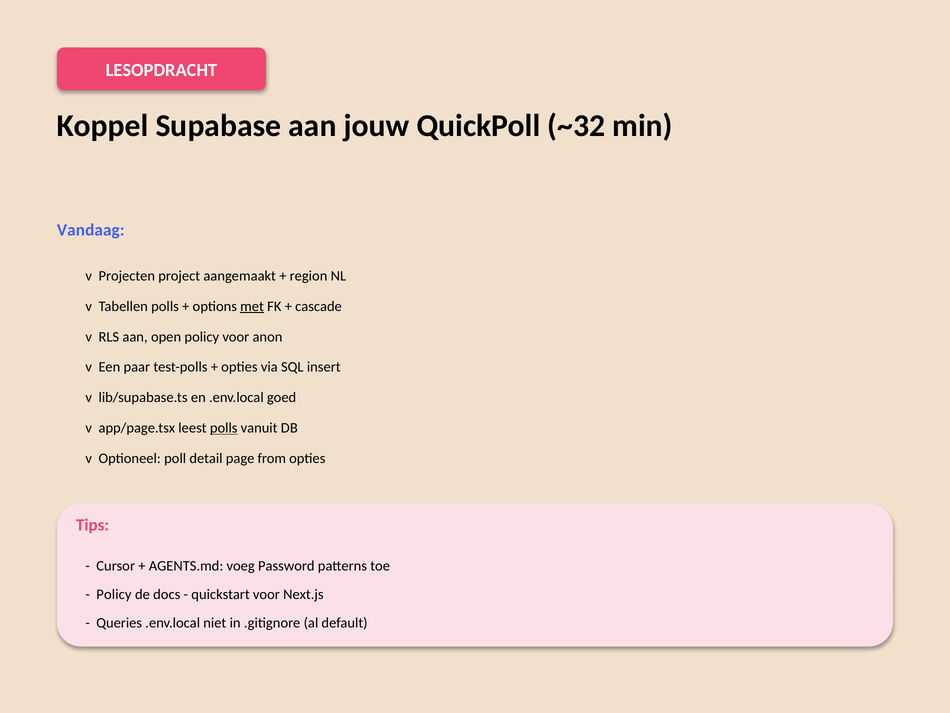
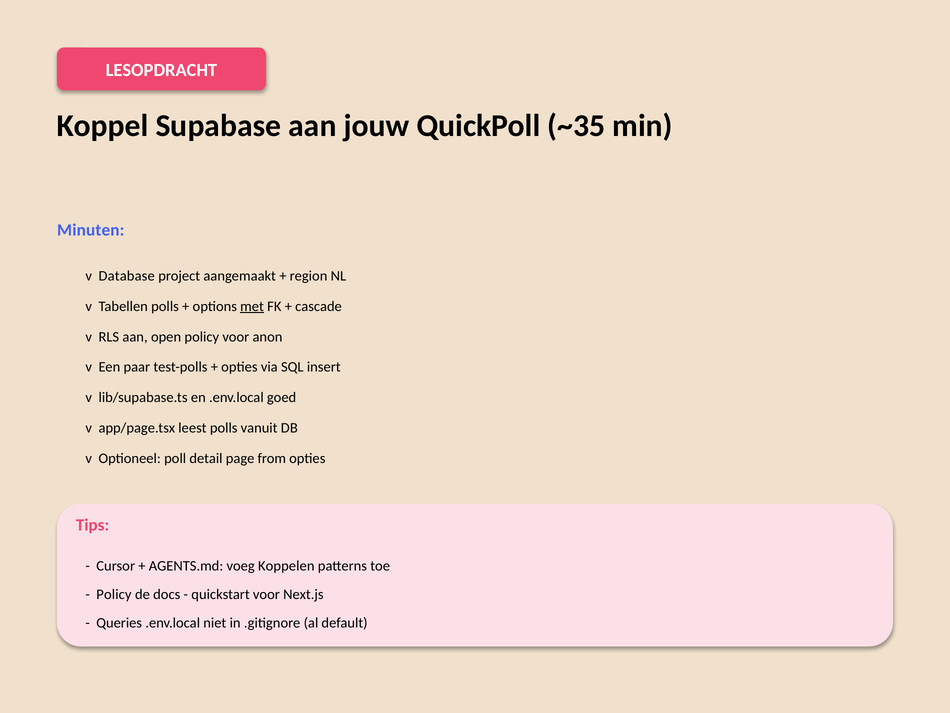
~32: ~32 -> ~35
Vandaag: Vandaag -> Minuten
Projecten: Projecten -> Database
polls at (224, 428) underline: present -> none
Password: Password -> Koppelen
